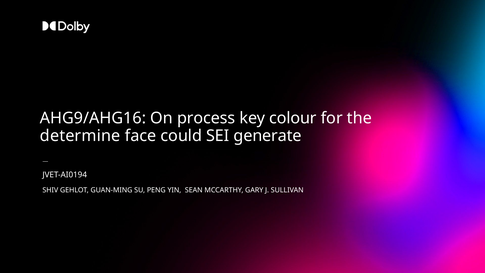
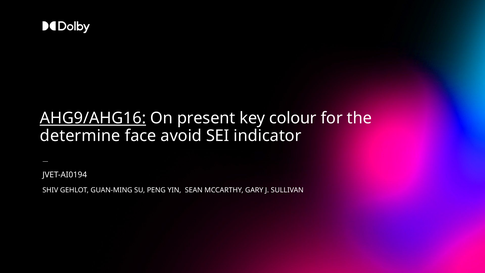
AHG9/AHG16 underline: none -> present
process: process -> present
could: could -> avoid
generate: generate -> indicator
